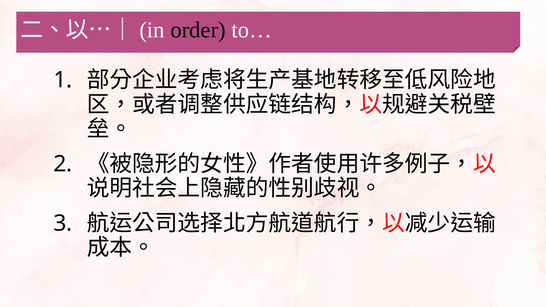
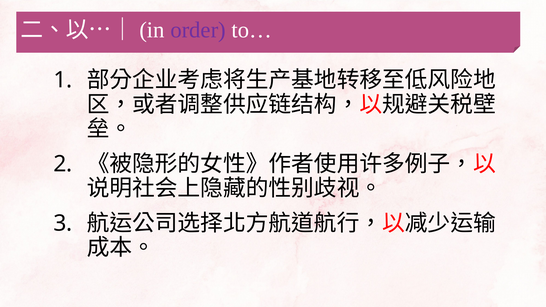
order colour: black -> purple
